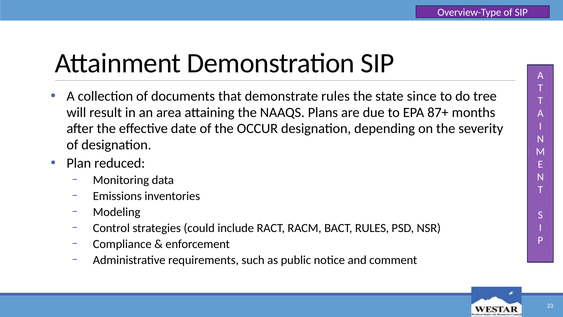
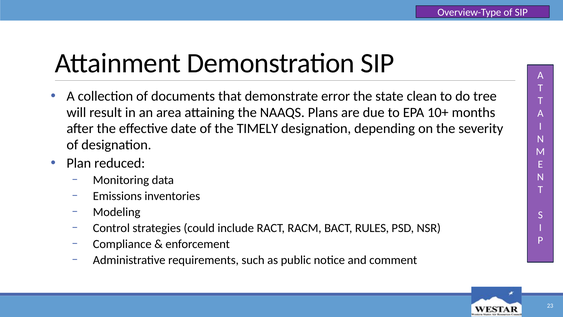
demonstrate rules: rules -> error
since: since -> clean
87+: 87+ -> 10+
OCCUR: OCCUR -> TIMELY
